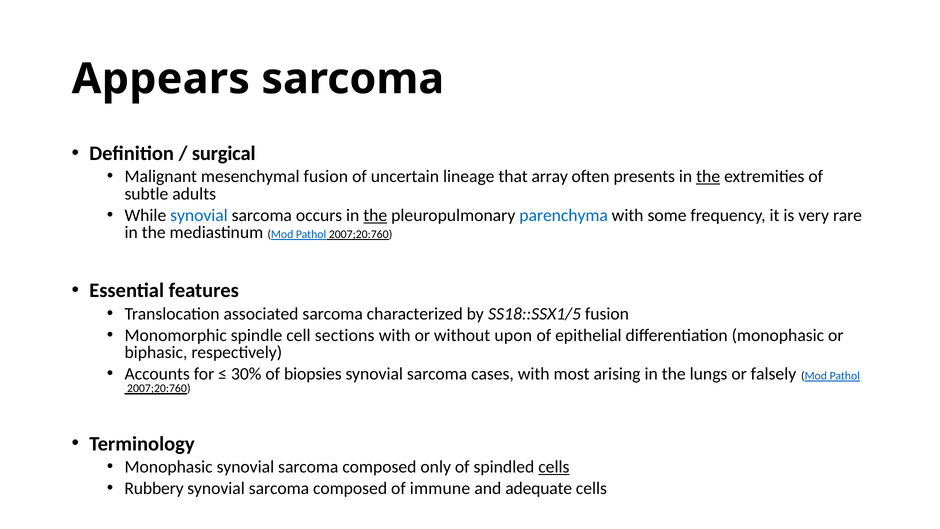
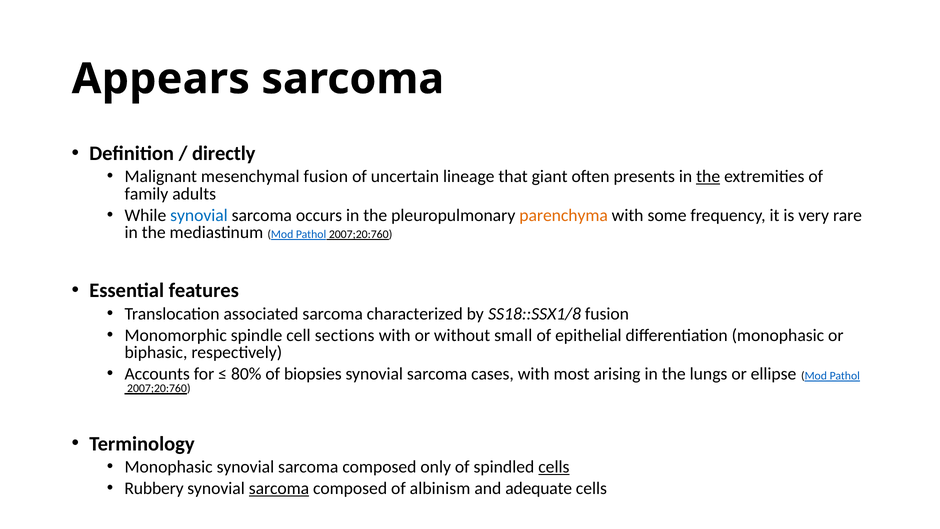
surgical: surgical -> directly
array: array -> giant
subtle: subtle -> family
the at (375, 215) underline: present -> none
parenchyma colour: blue -> orange
SS18::SSX1/5: SS18::SSX1/5 -> SS18::SSX1/8
upon: upon -> small
30%: 30% -> 80%
falsely: falsely -> ellipse
sarcoma at (279, 488) underline: none -> present
immune: immune -> albinism
